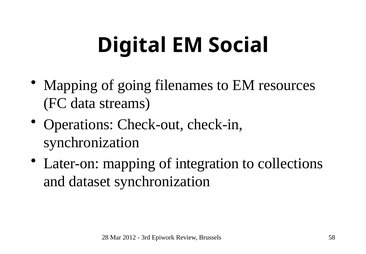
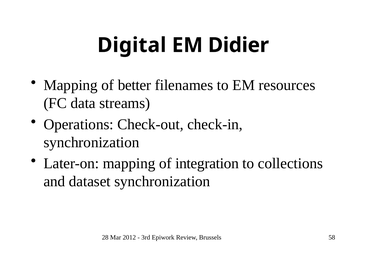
Social: Social -> Didier
going: going -> better
